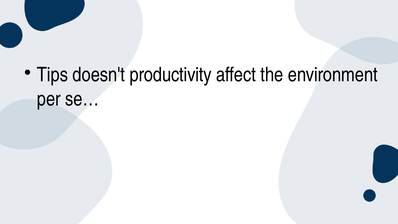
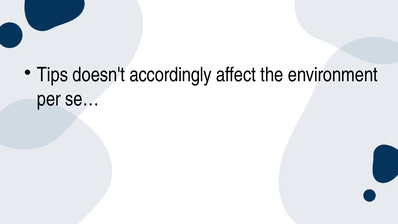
productivity: productivity -> accordingly
